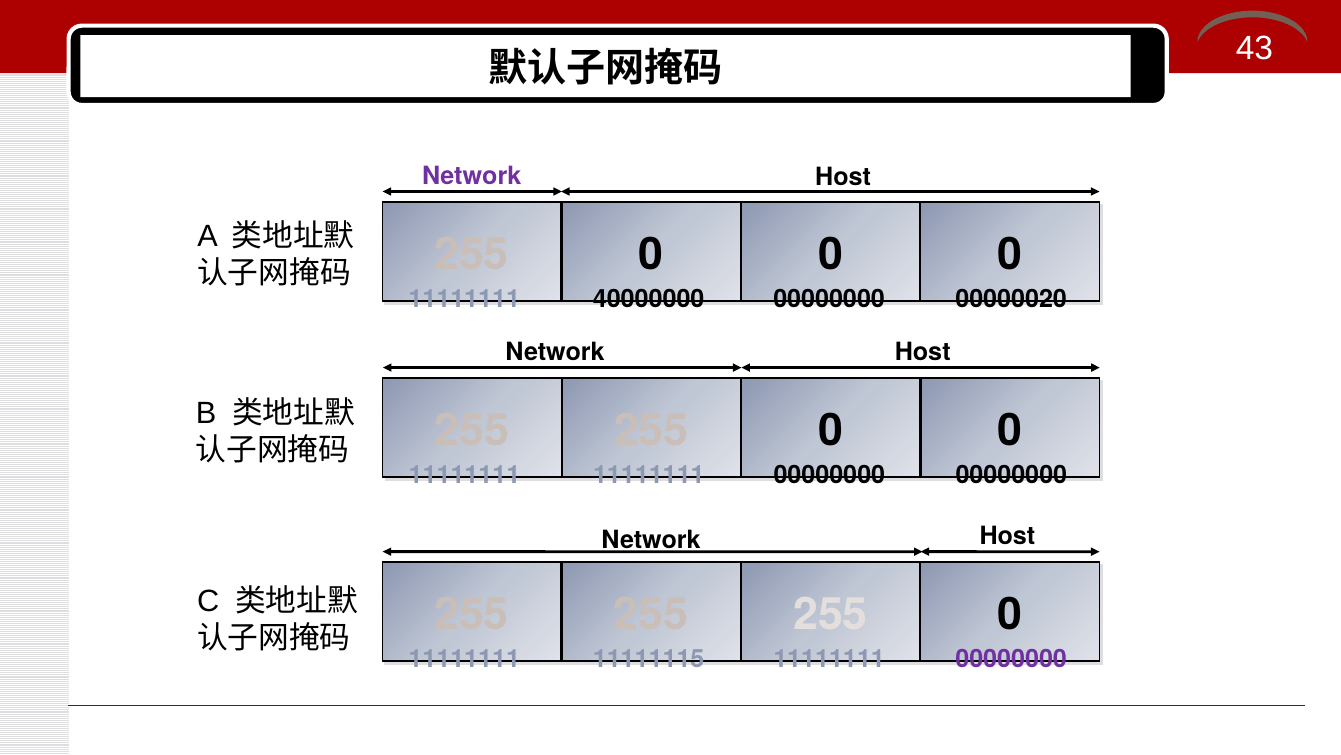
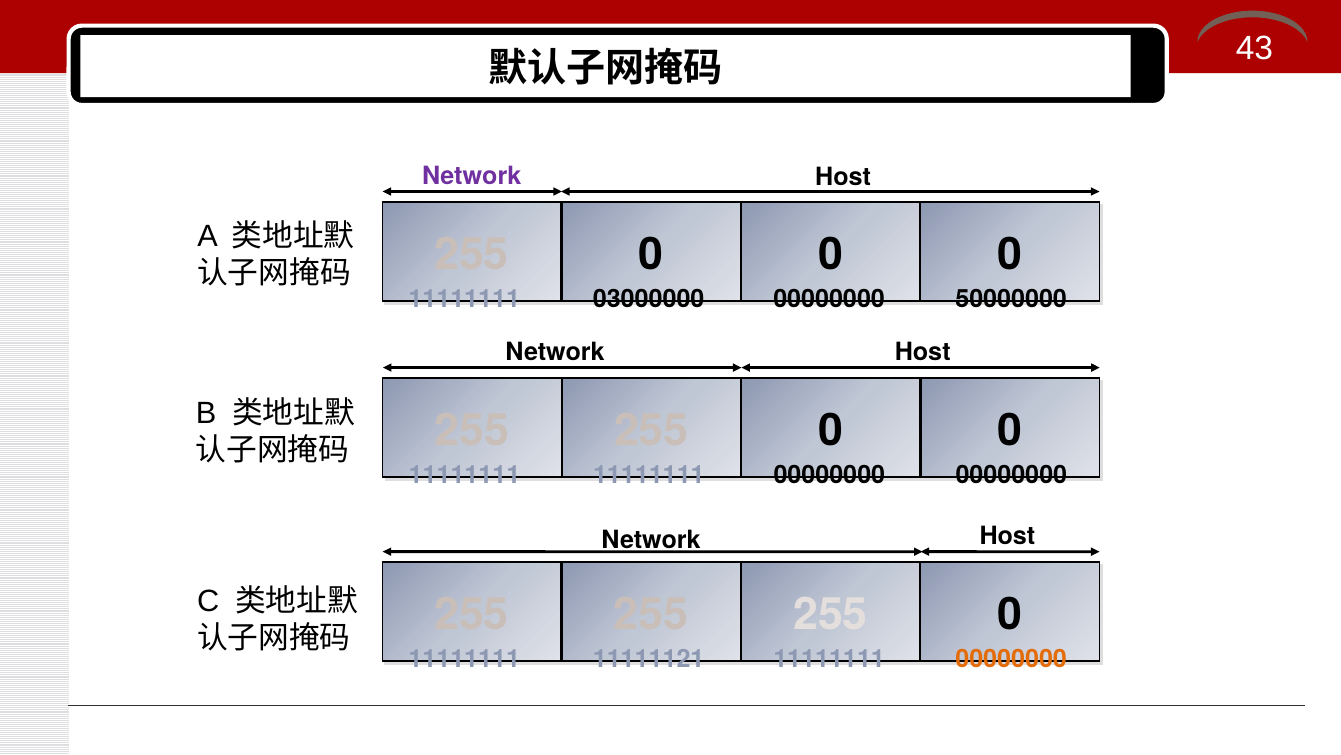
40000000: 40000000 -> 03000000
00000020: 00000020 -> 50000000
11111115: 11111115 -> 11111121
00000000 at (1011, 659) colour: purple -> orange
